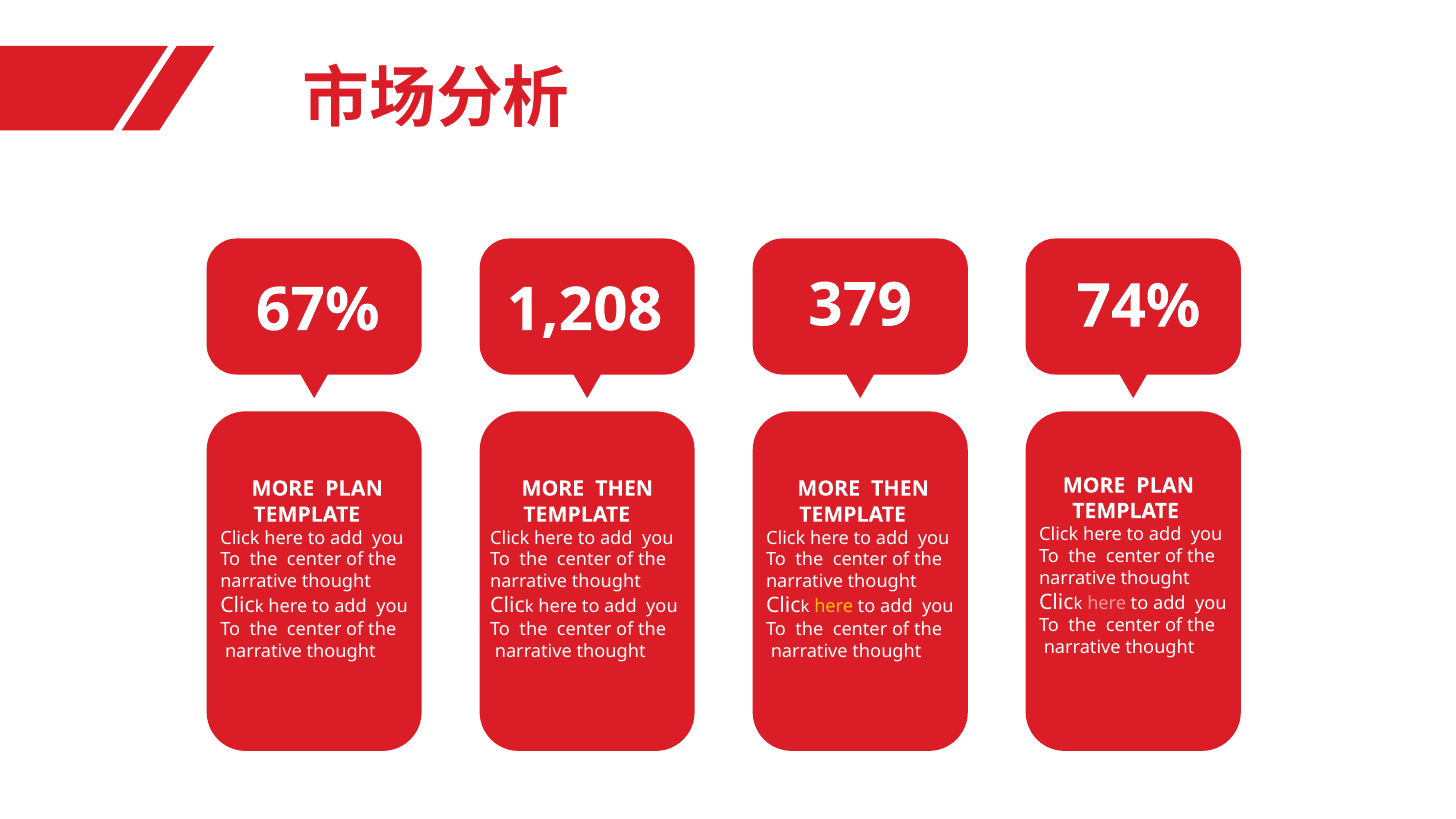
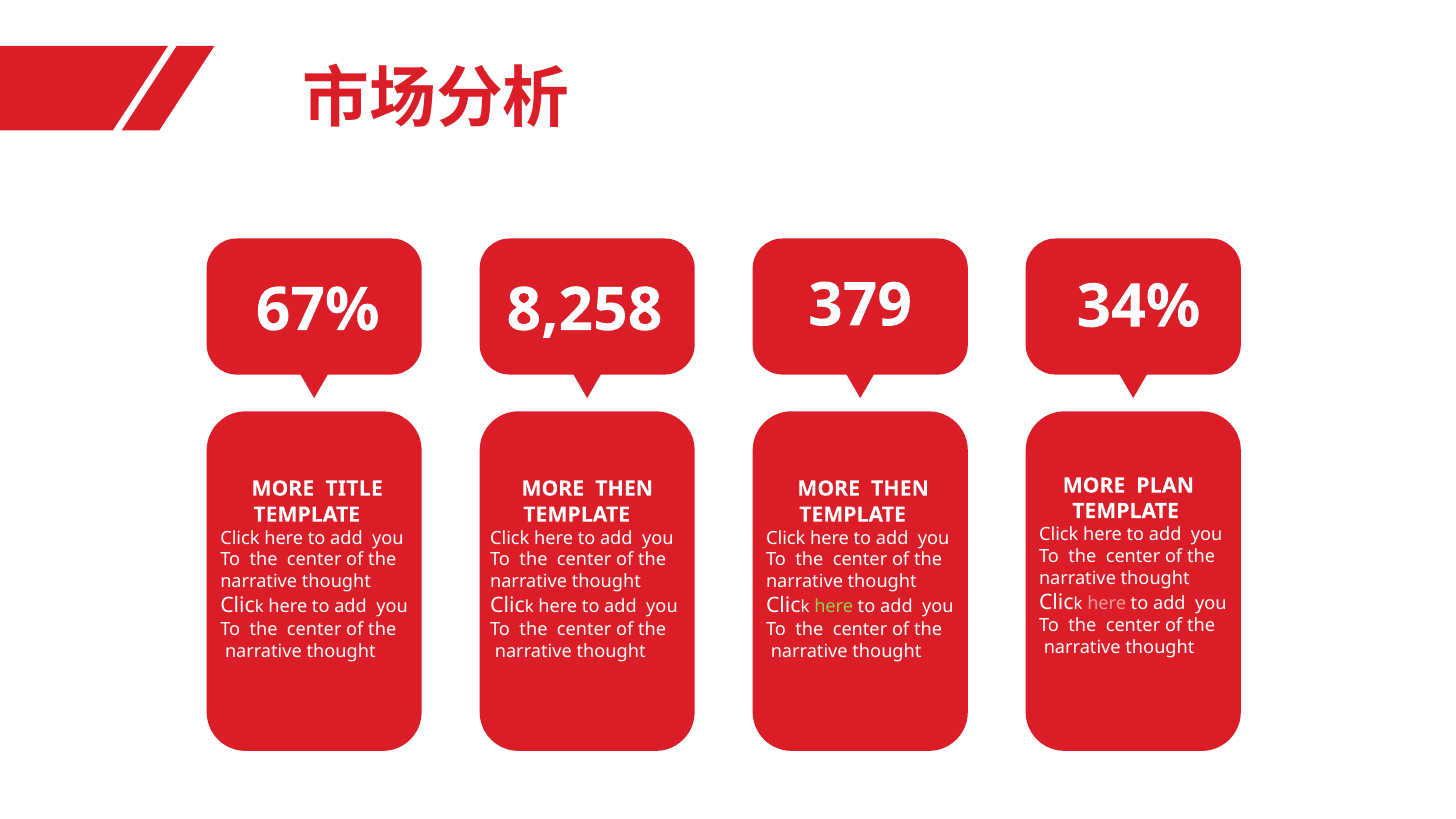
1,208: 1,208 -> 8,258
74%: 74% -> 34%
PLAN at (354, 489): PLAN -> TITLE
here at (834, 607) colour: yellow -> light green
